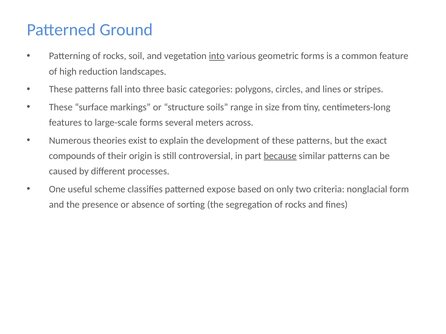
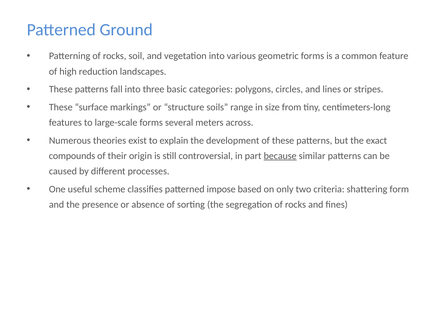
into at (217, 56) underline: present -> none
expose: expose -> impose
nonglacial: nonglacial -> shattering
